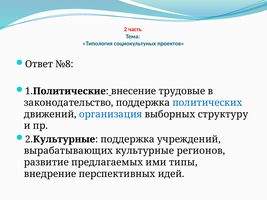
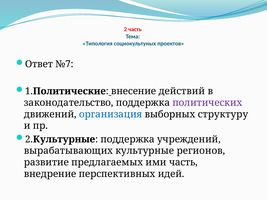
№8: №8 -> №7
трудовые: трудовые -> действий
политических colour: blue -> purple
ими типы: типы -> часть
